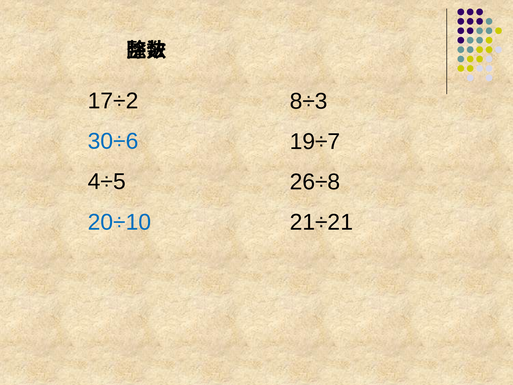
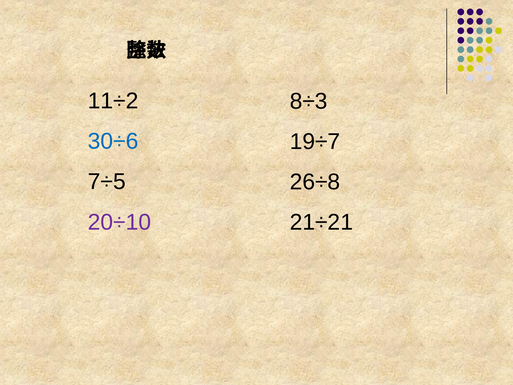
17÷2: 17÷2 -> 11÷2
4÷5: 4÷5 -> 7÷5
20÷10 colour: blue -> purple
